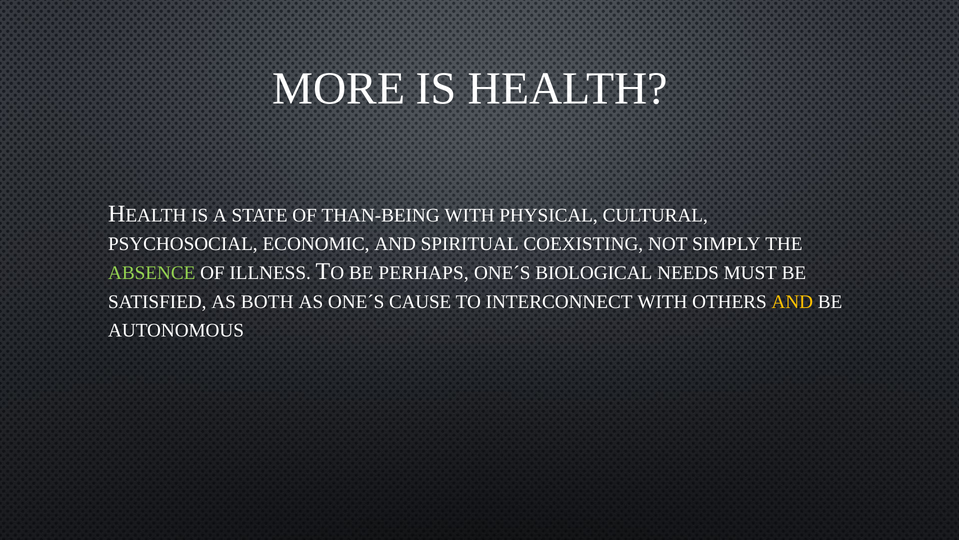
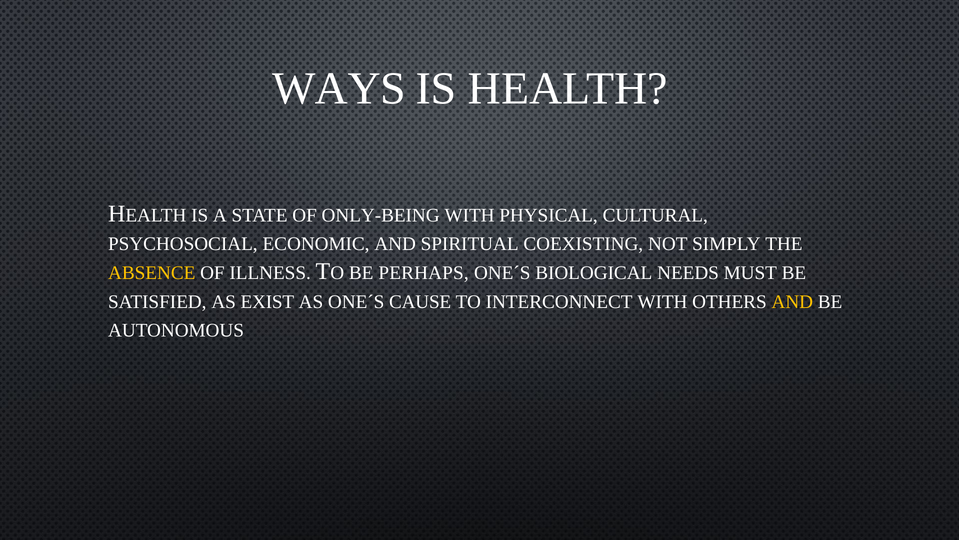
MORE: MORE -> WAYS
THAN-BEING: THAN-BEING -> ONLY-BEING
ABSENCE colour: light green -> yellow
BOTH: BOTH -> EXIST
